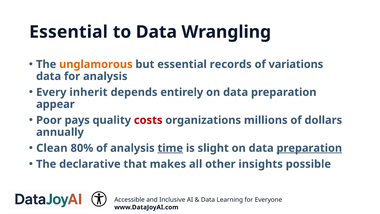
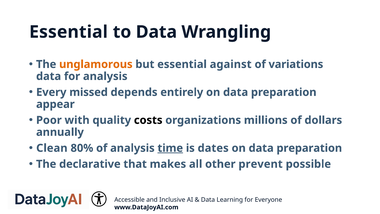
records: records -> against
inherit: inherit -> missed
pays: pays -> with
costs colour: red -> black
slight: slight -> dates
preparation at (309, 148) underline: present -> none
insights: insights -> prevent
